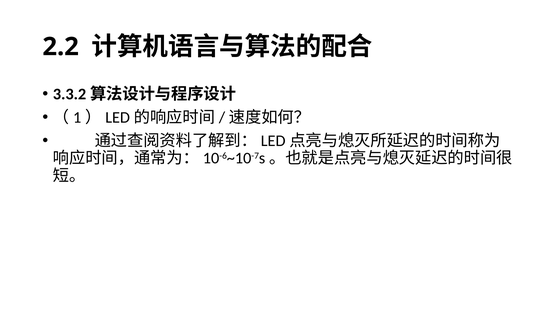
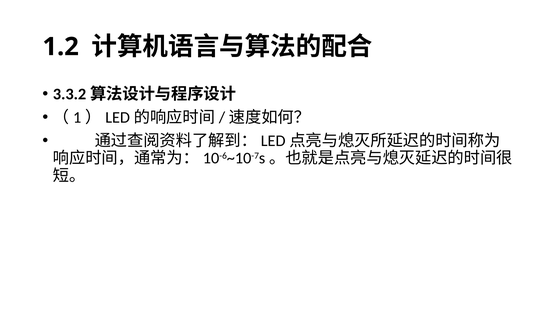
2.2: 2.2 -> 1.2
